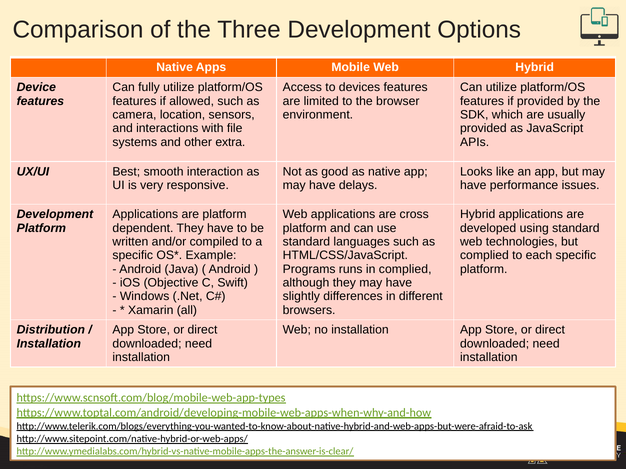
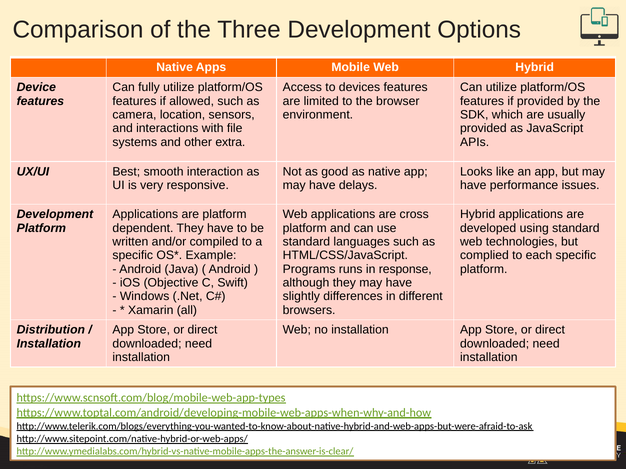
in complied: complied -> response
